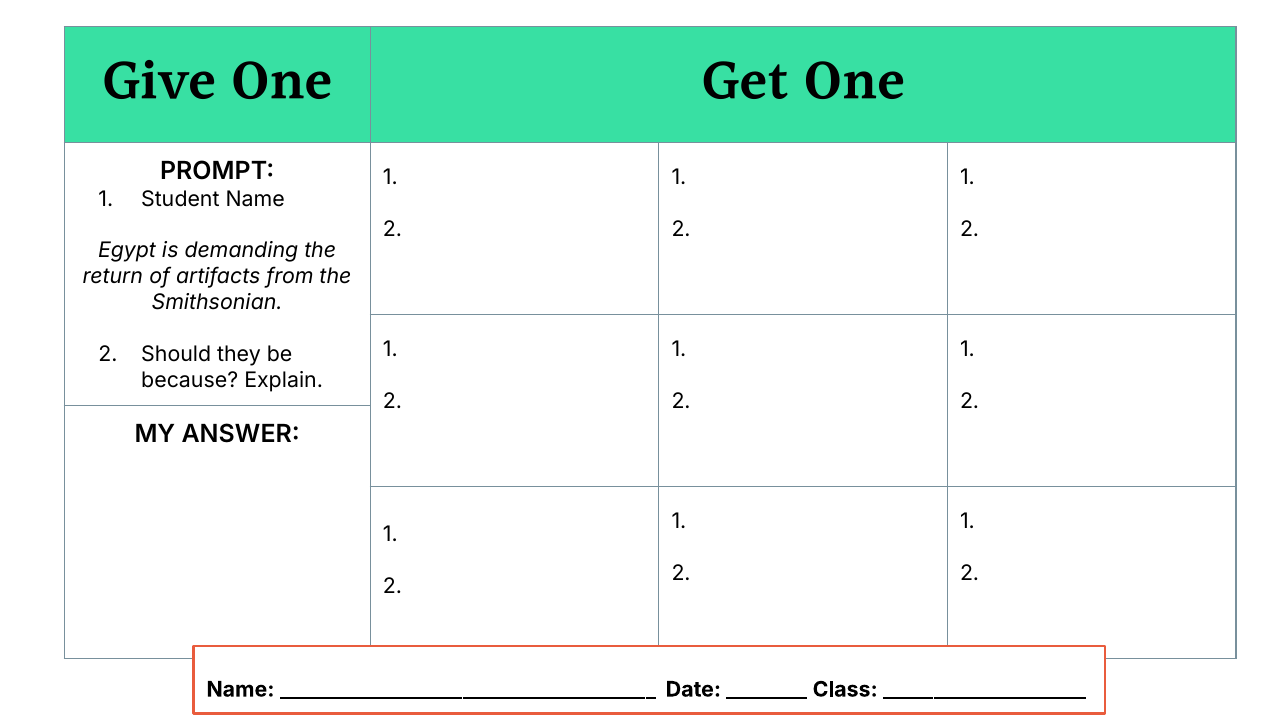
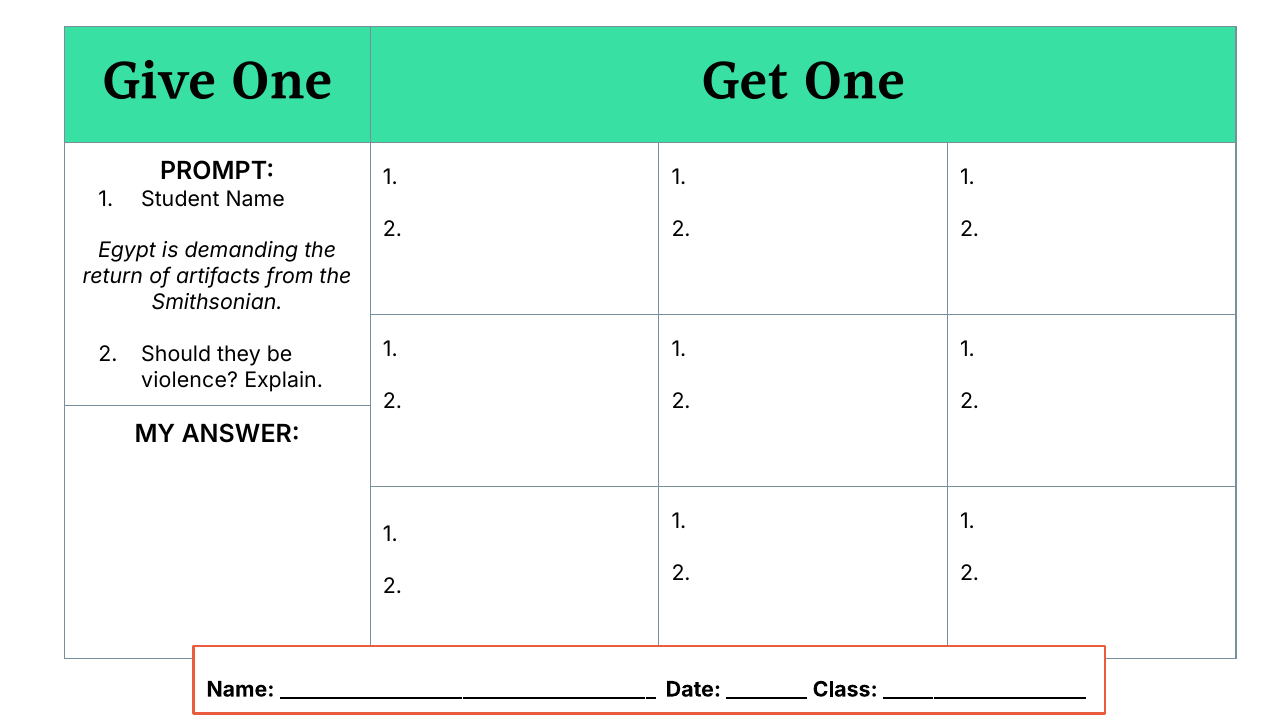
because: because -> violence
